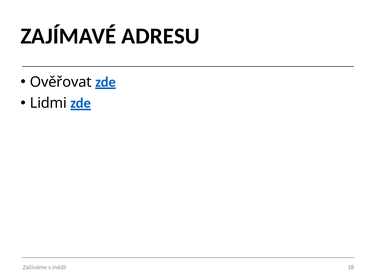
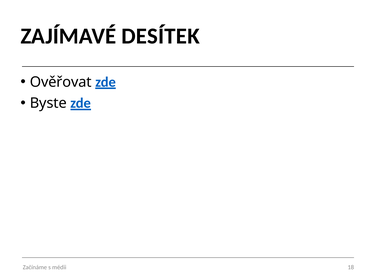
ADRESU: ADRESU -> DESÍTEK
Lidmi: Lidmi -> Byste
